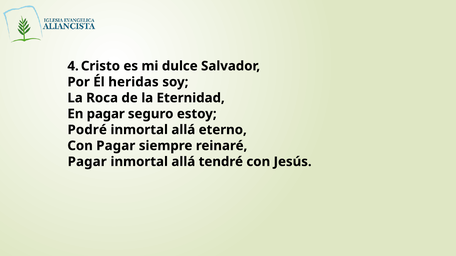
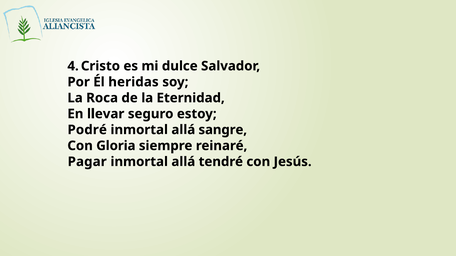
En pagar: pagar -> llevar
eterno: eterno -> sangre
Con Pagar: Pagar -> Gloria
